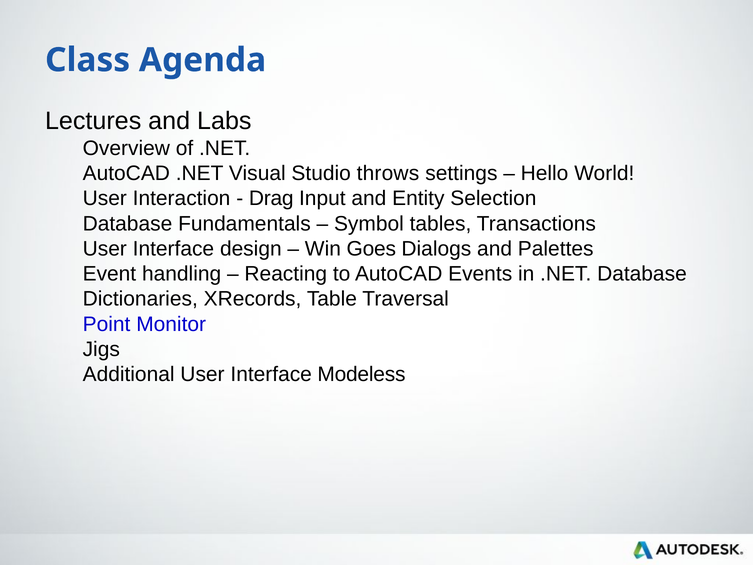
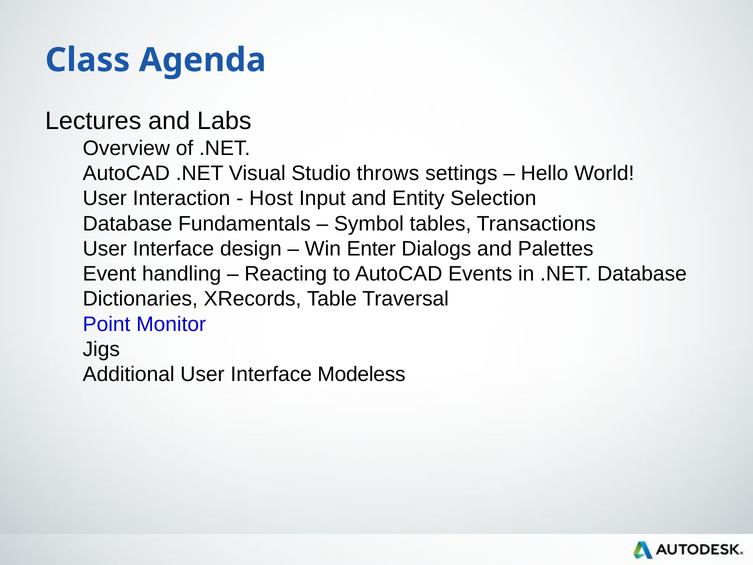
Drag: Drag -> Host
Goes: Goes -> Enter
